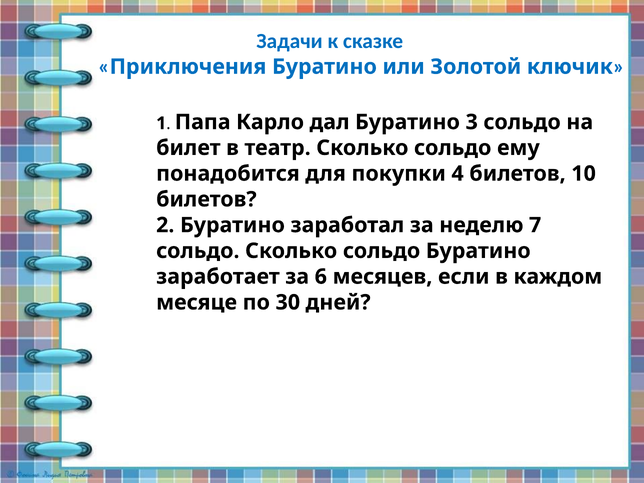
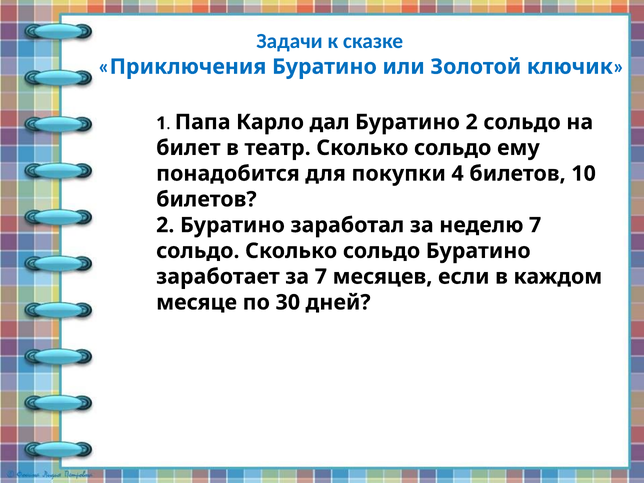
Буратино 3: 3 -> 2
за 6: 6 -> 7
